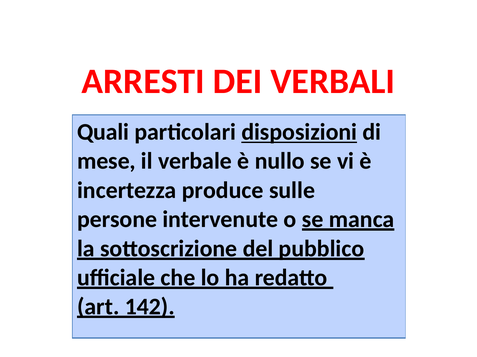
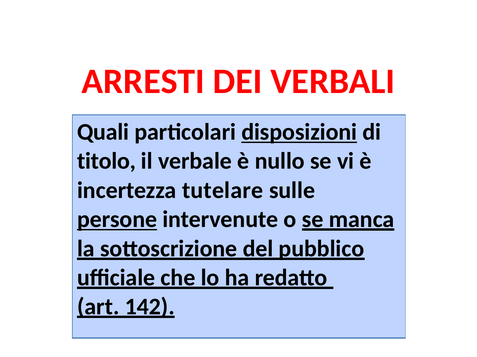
mese: mese -> titolo
produce: produce -> tutelare
persone underline: none -> present
